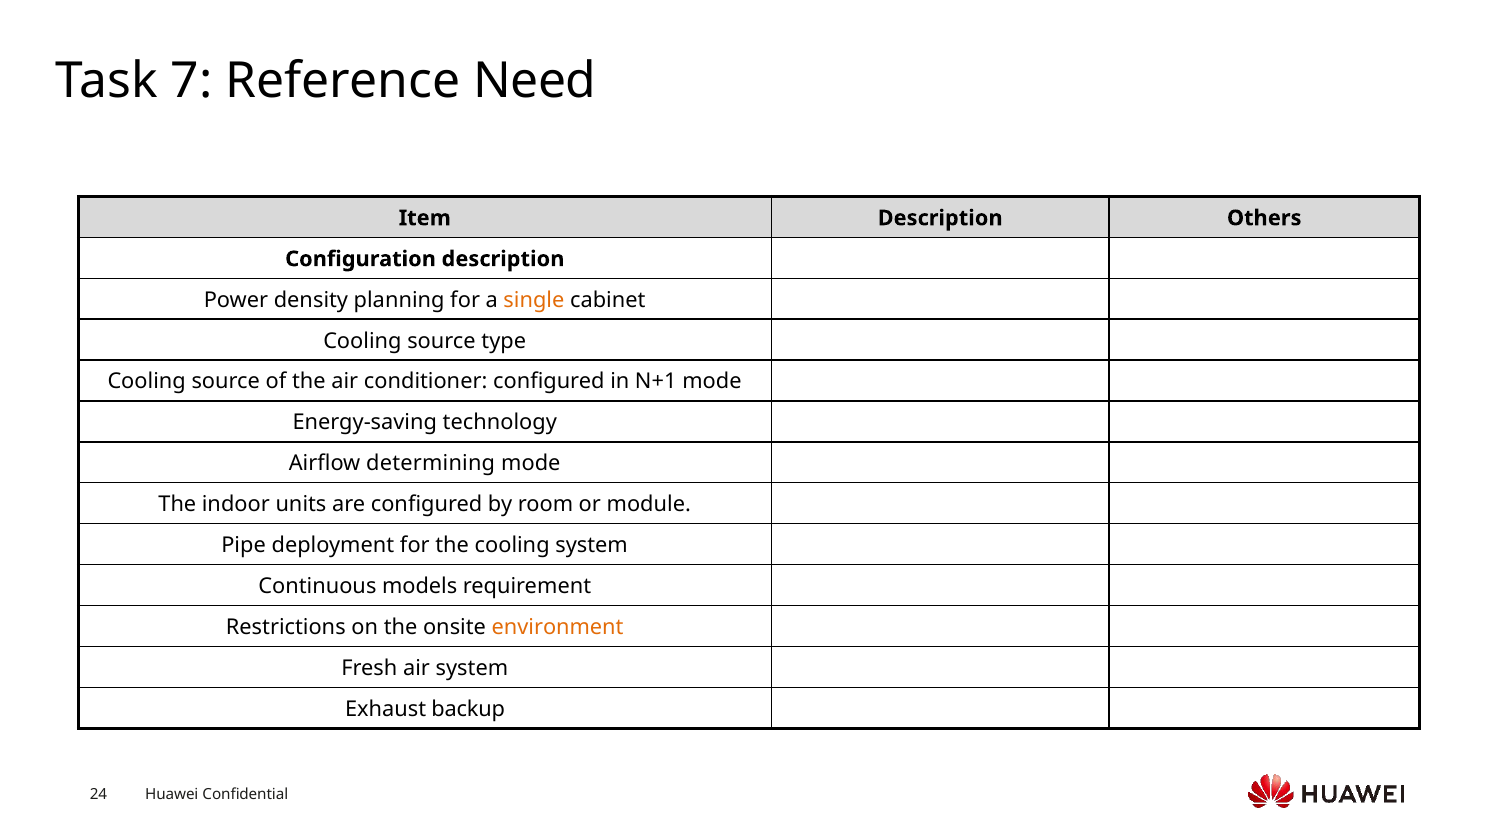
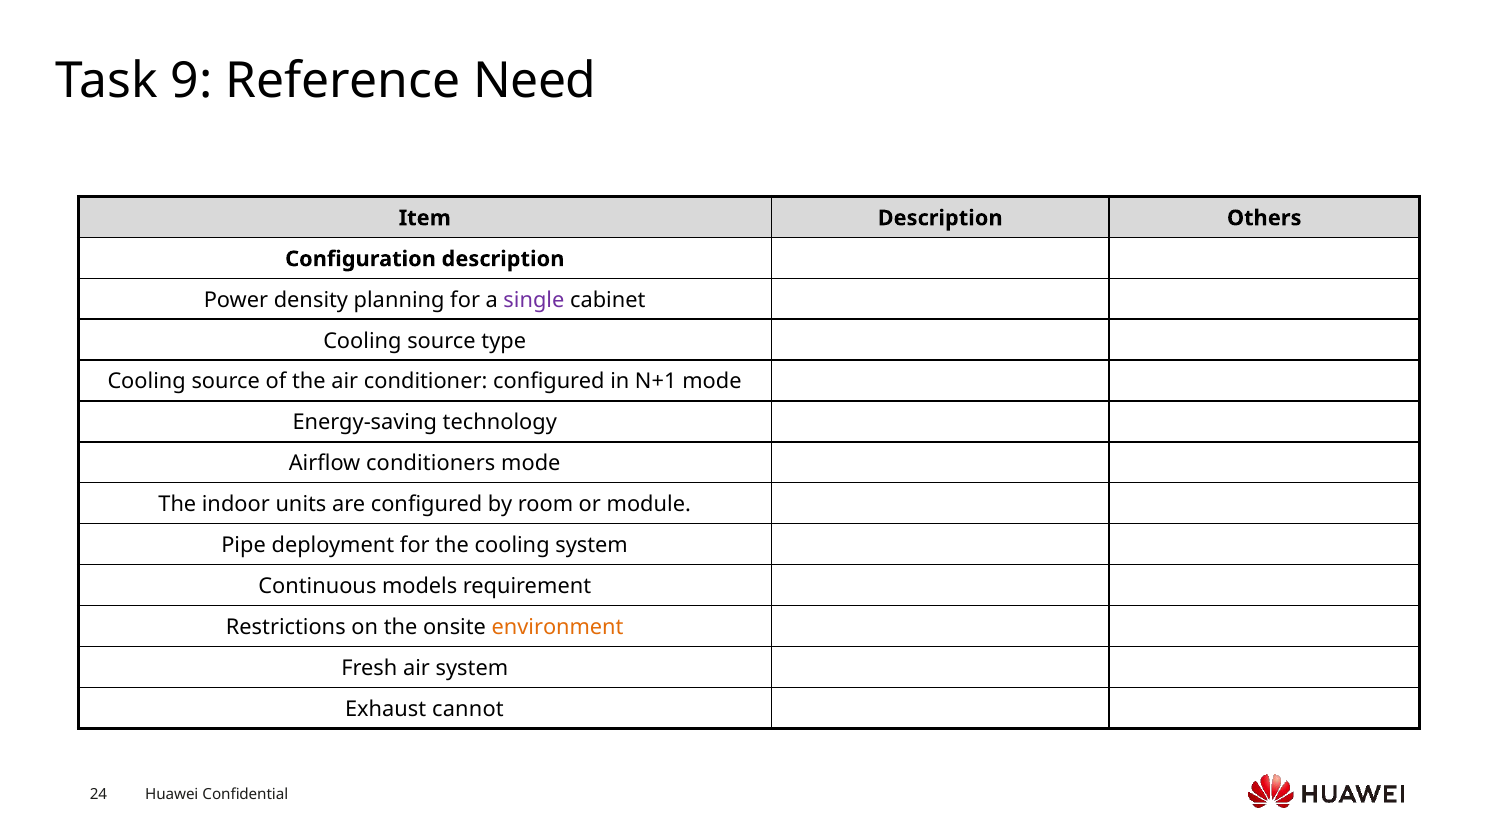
7: 7 -> 9
single colour: orange -> purple
determining: determining -> conditioners
backup: backup -> cannot
